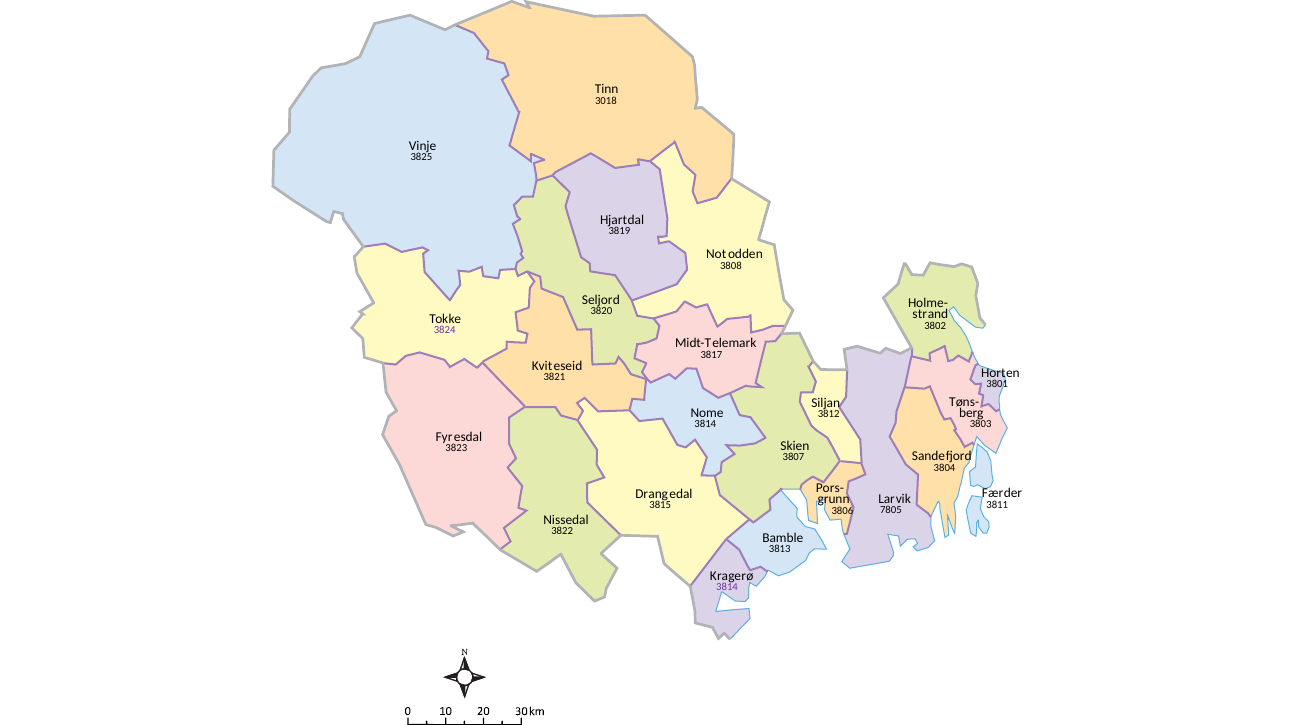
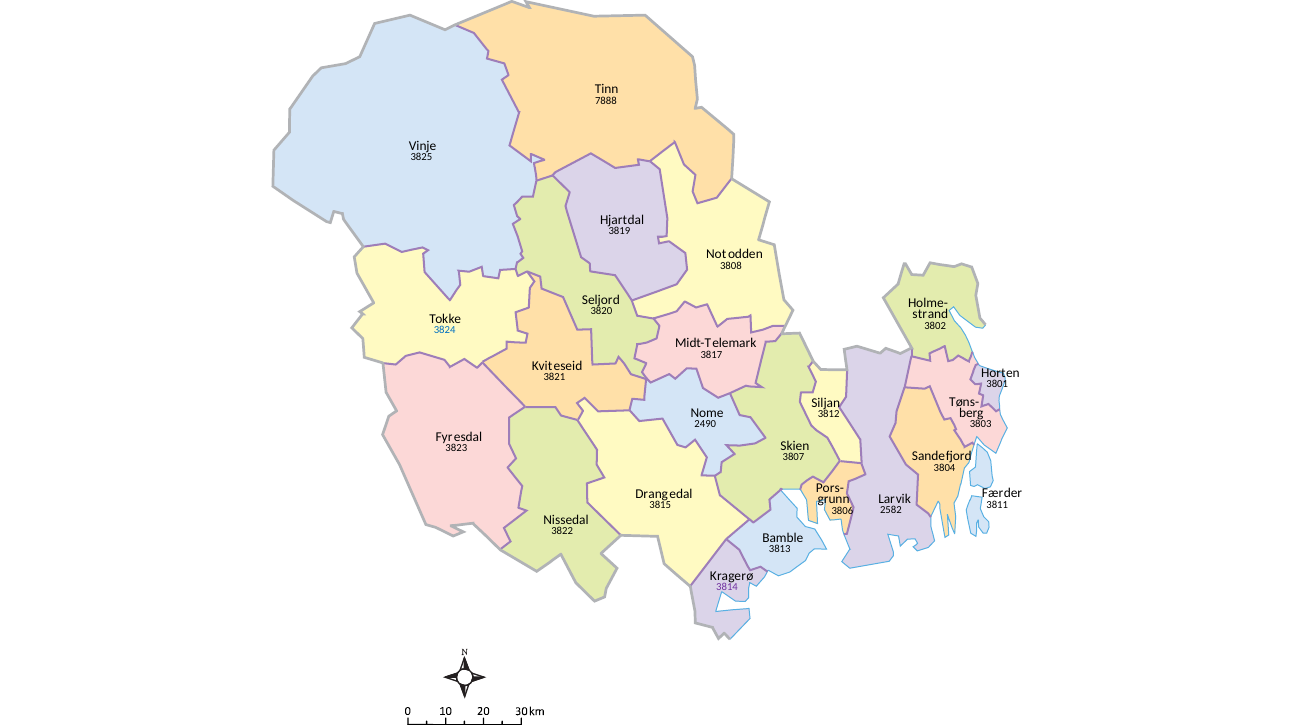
3018: 3018 -> 7888
3824 colour: purple -> blue
3814 at (705, 424): 3814 -> 2490
7805: 7805 -> 2582
